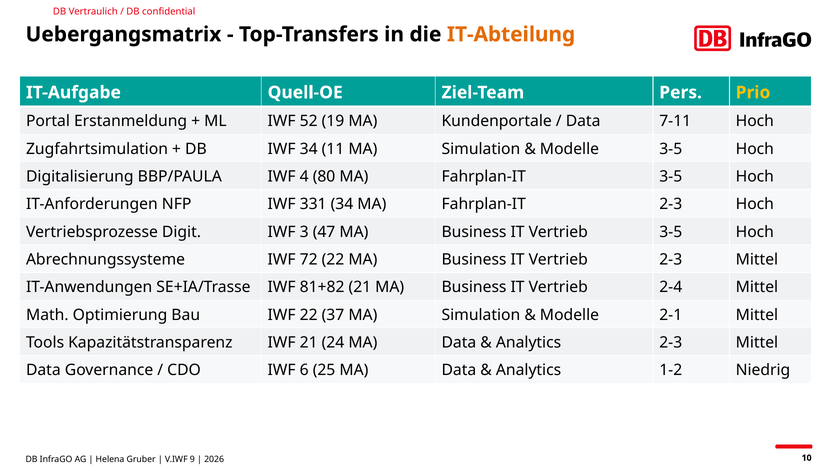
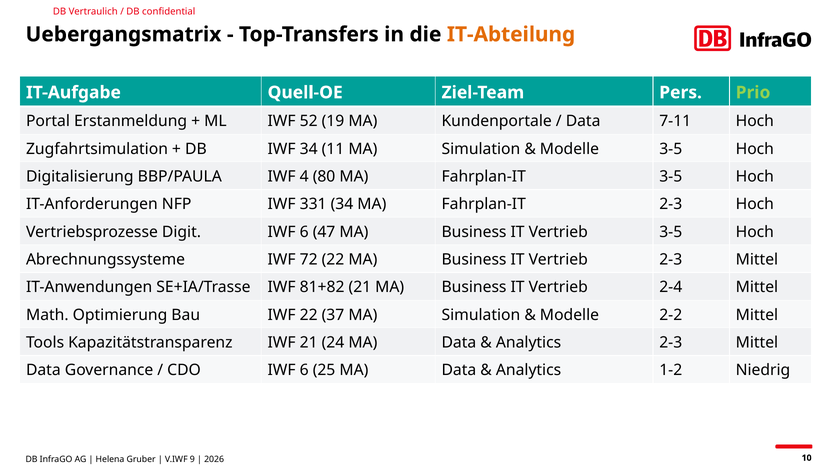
Prio colour: yellow -> light green
Digit IWF 3: 3 -> 6
2-1: 2-1 -> 2-2
